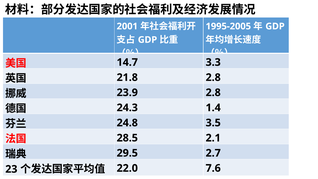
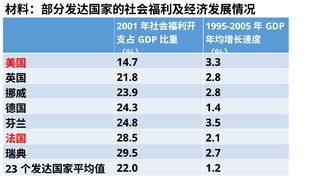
7.6: 7.6 -> 1.2
